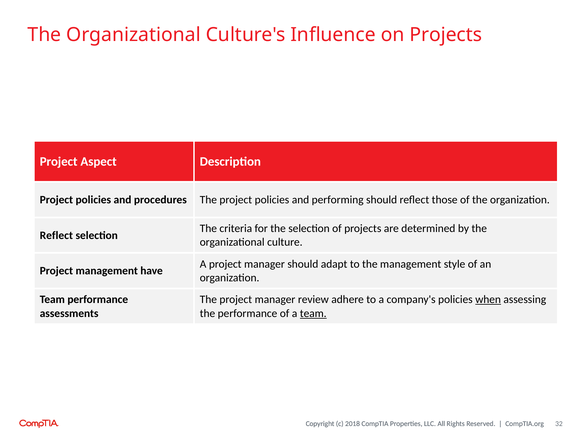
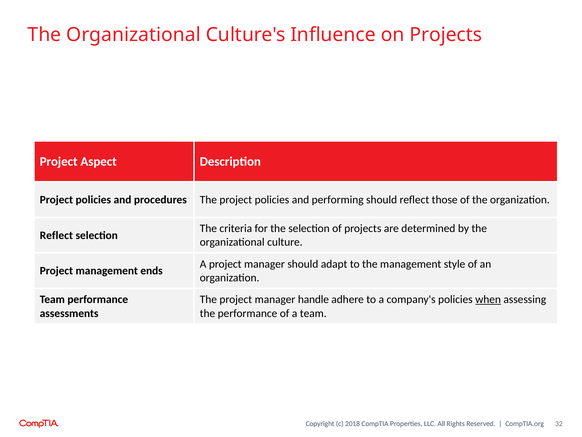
have: have -> ends
review: review -> handle
team at (313, 313) underline: present -> none
